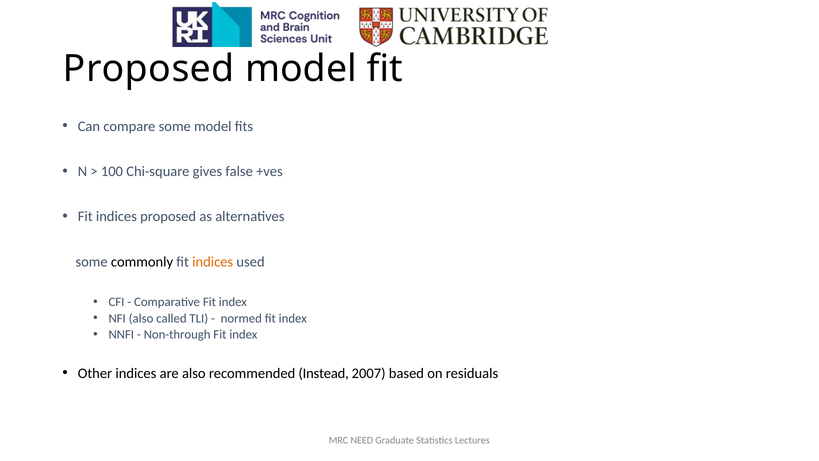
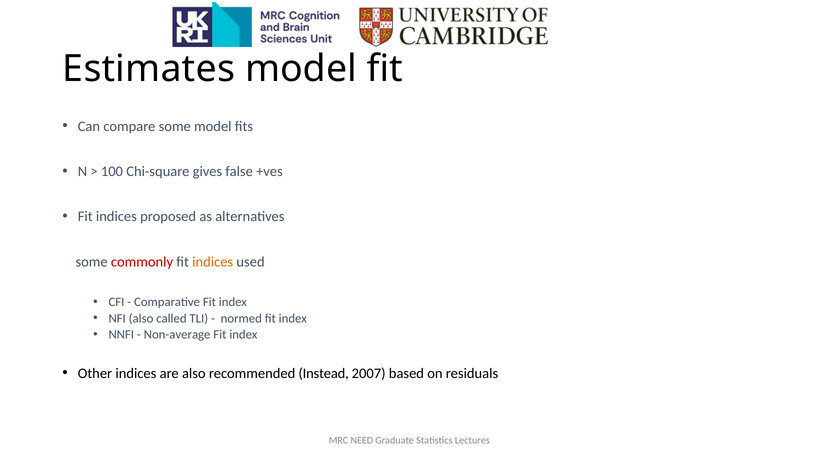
Proposed at (149, 69): Proposed -> Estimates
commonly colour: black -> red
Non-through: Non-through -> Non-average
